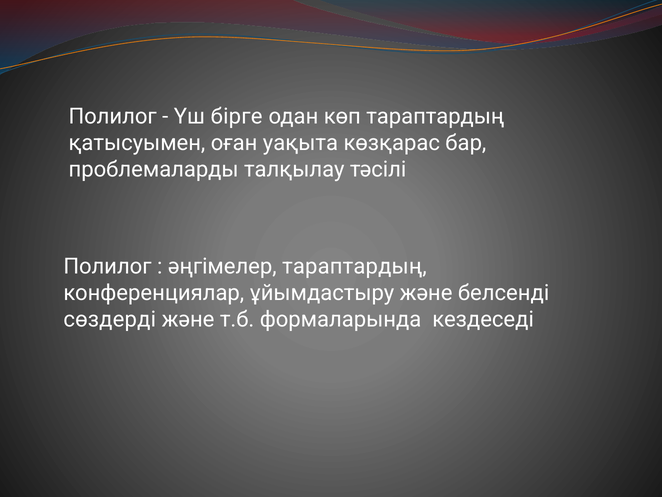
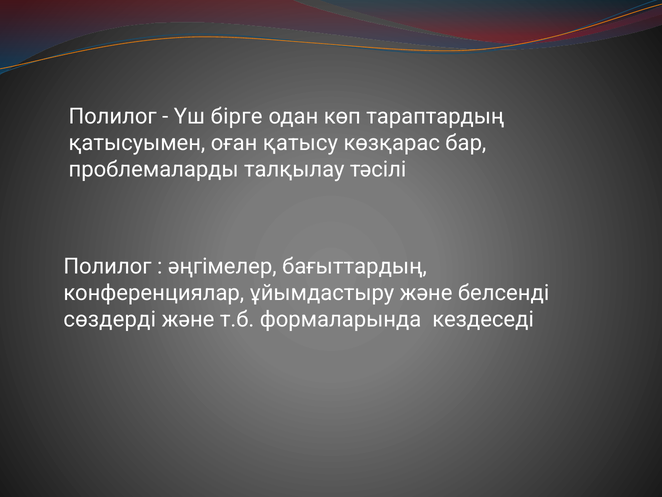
уақыта: уақыта -> қатысу
әңгімелер тараптардың: тараптардың -> бағыттардың
